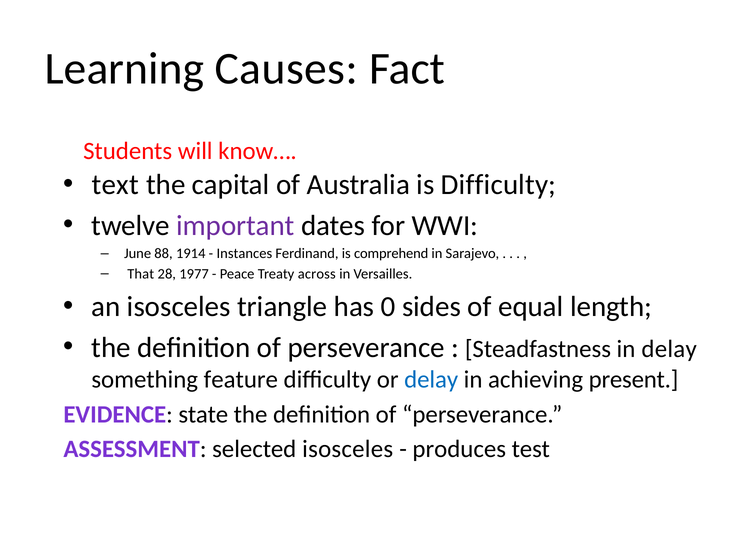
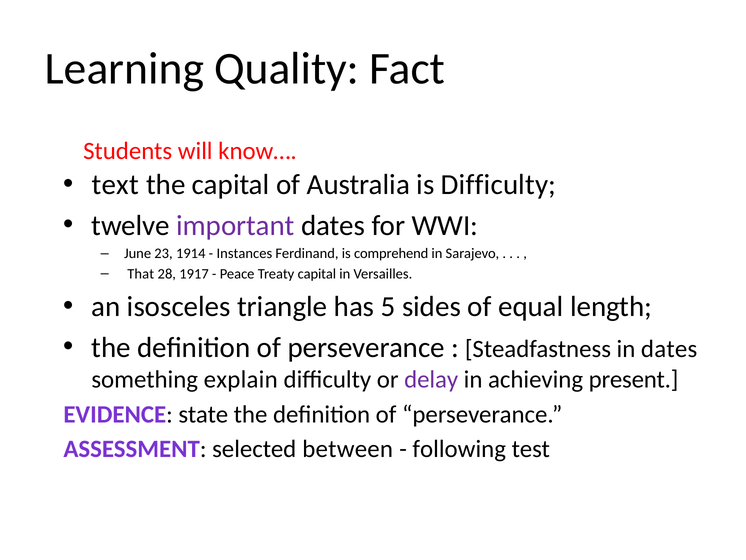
Causes: Causes -> Quality
88: 88 -> 23
1977: 1977 -> 1917
Treaty across: across -> capital
0: 0 -> 5
in delay: delay -> dates
feature: feature -> explain
delay at (431, 379) colour: blue -> purple
selected isosceles: isosceles -> between
produces: produces -> following
